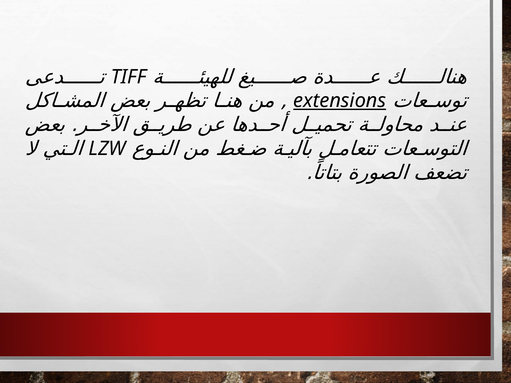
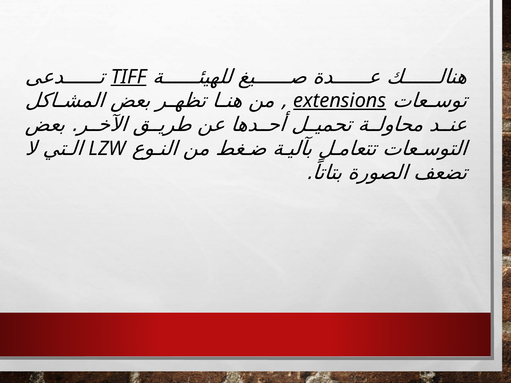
TIFF underline: none -> present
